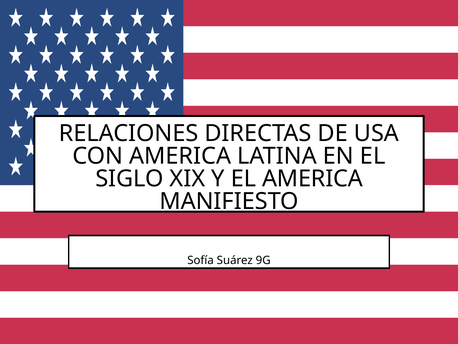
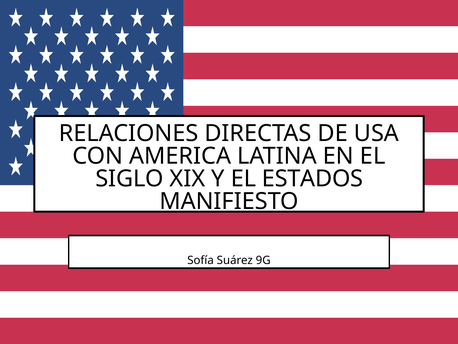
EL AMERICA: AMERICA -> ESTADOS
